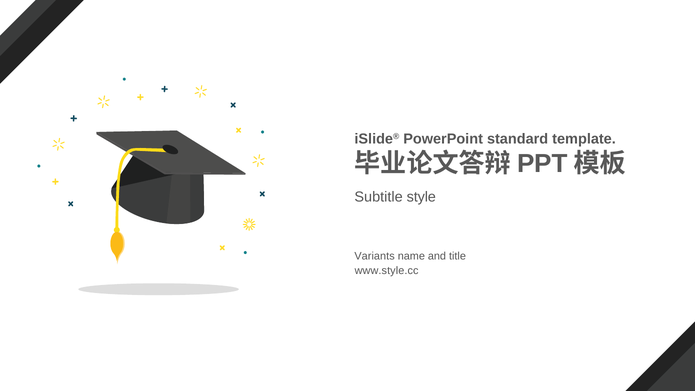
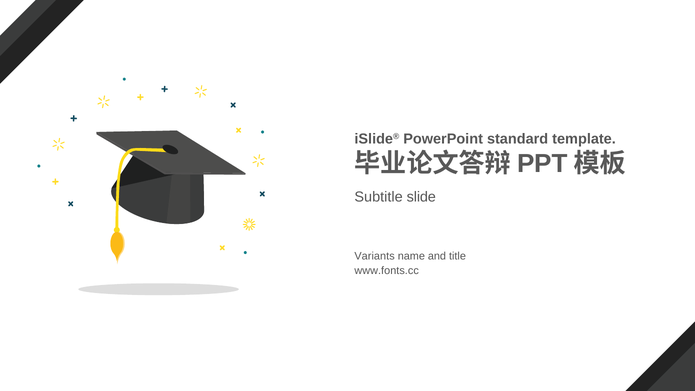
style: style -> slide
www.style.cc: www.style.cc -> www.fonts.cc
